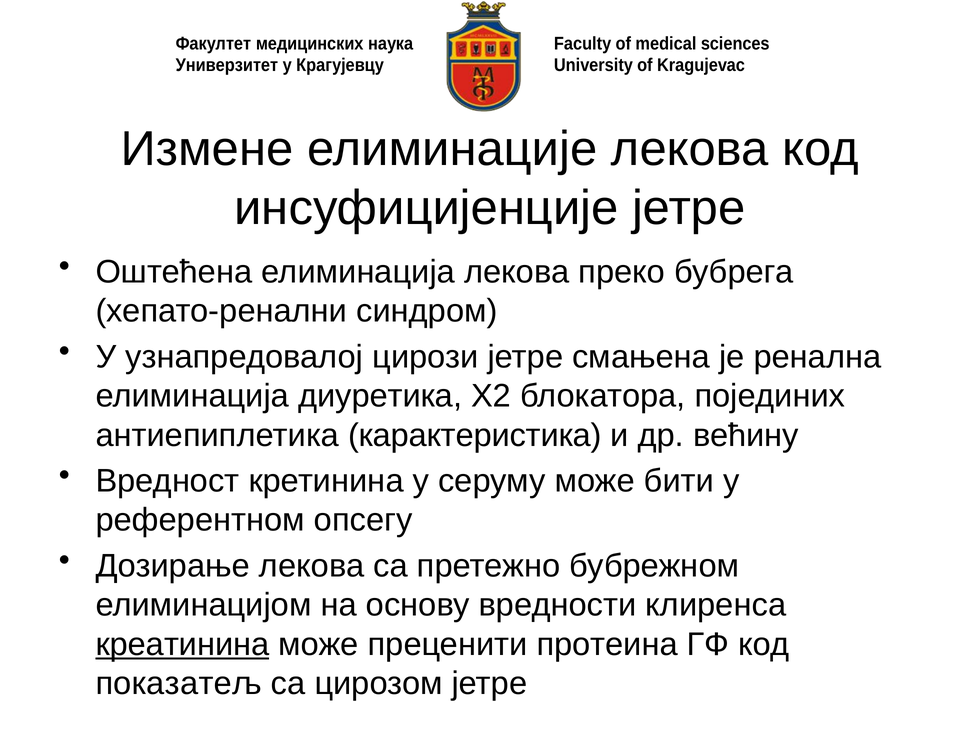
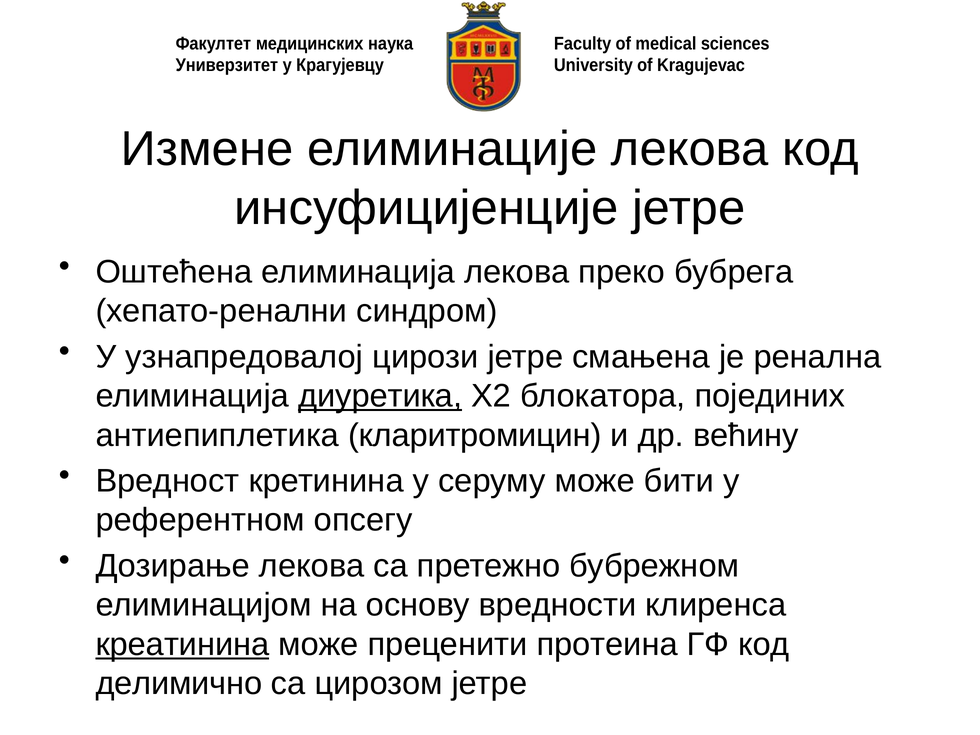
диуретика underline: none -> present
карактеристика: карактеристика -> кларитромицин
показатељ: показатељ -> делимично
